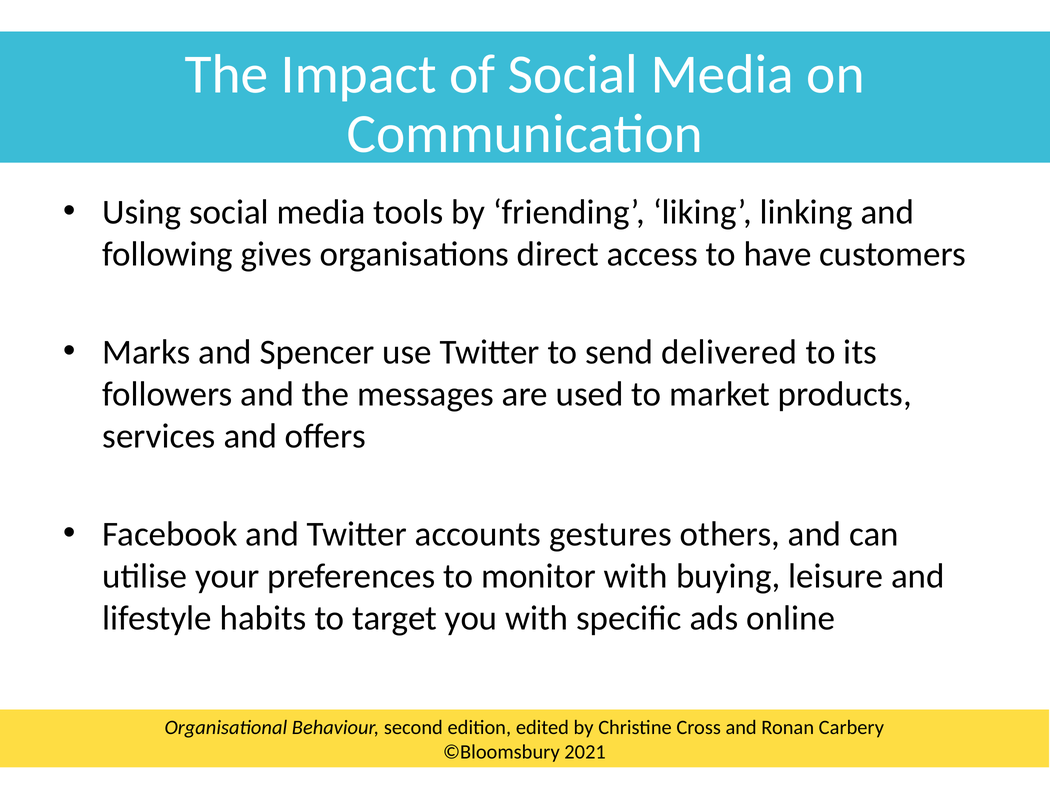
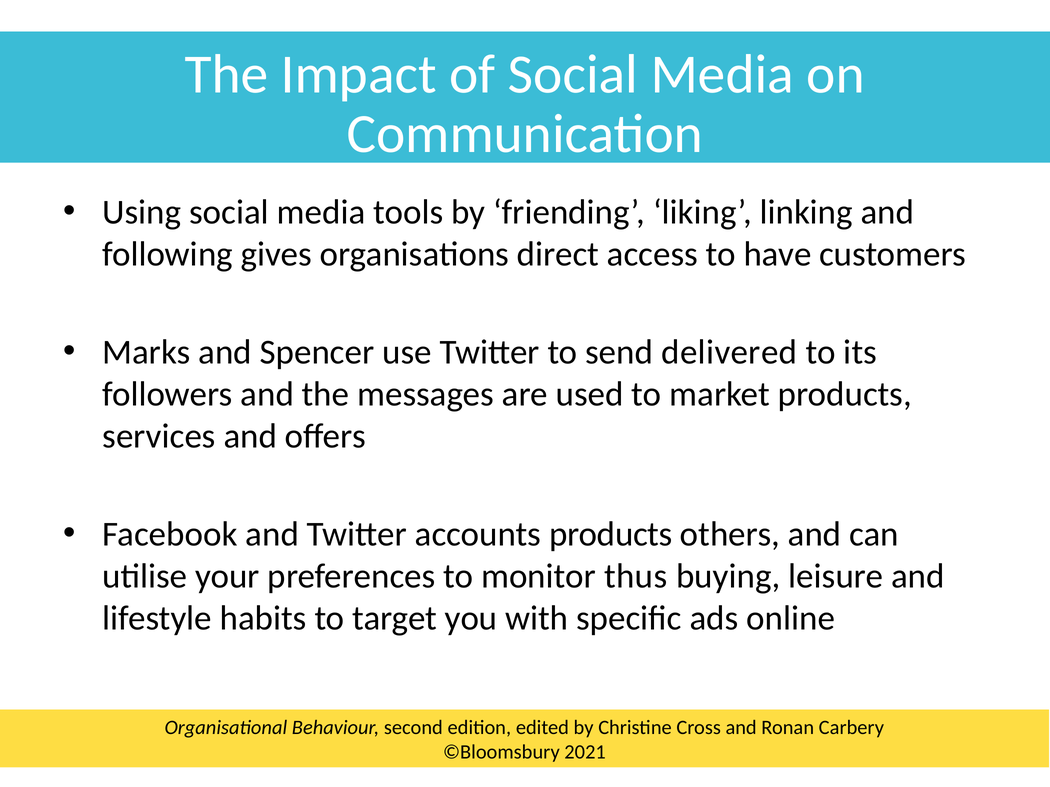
accounts gestures: gestures -> products
monitor with: with -> thus
